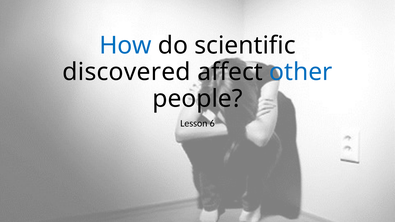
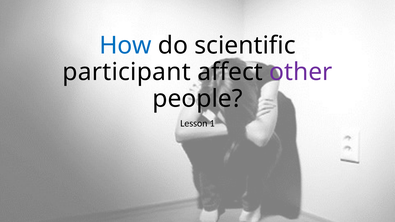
discovered: discovered -> participant
other colour: blue -> purple
6: 6 -> 1
